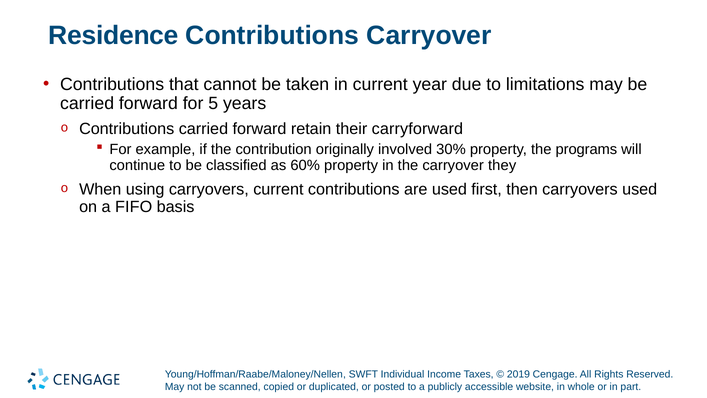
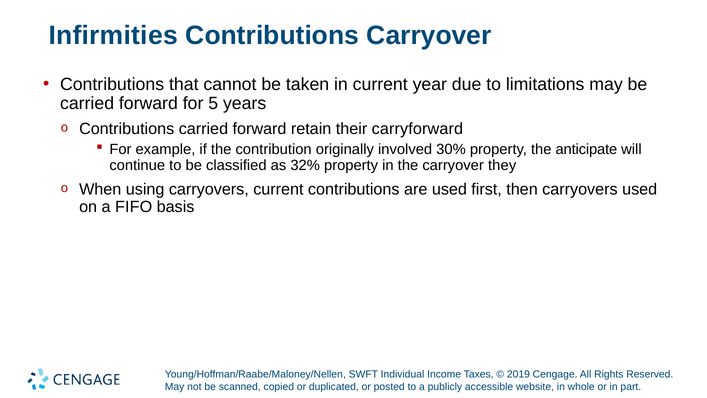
Residence: Residence -> Infirmities
programs: programs -> anticipate
60%: 60% -> 32%
